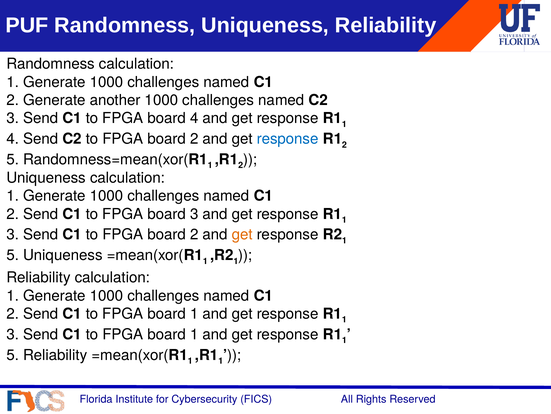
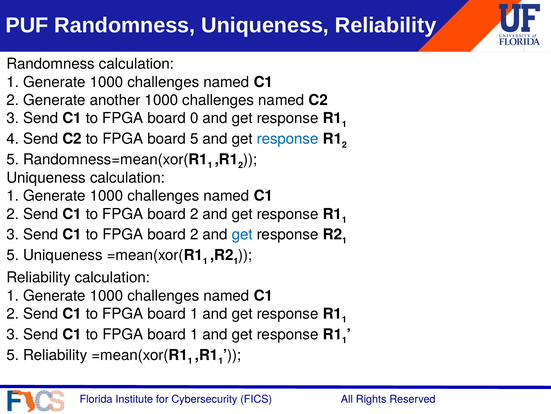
board 4: 4 -> 0
2 at (194, 139): 2 -> 5
3 at (194, 214): 3 -> 2
get at (242, 234) colour: orange -> blue
